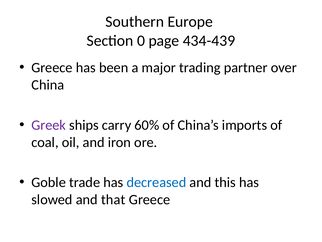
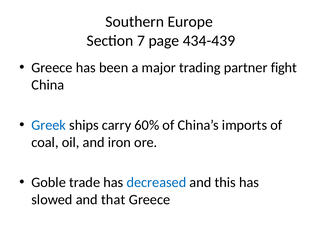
0: 0 -> 7
over: over -> fight
Greek colour: purple -> blue
